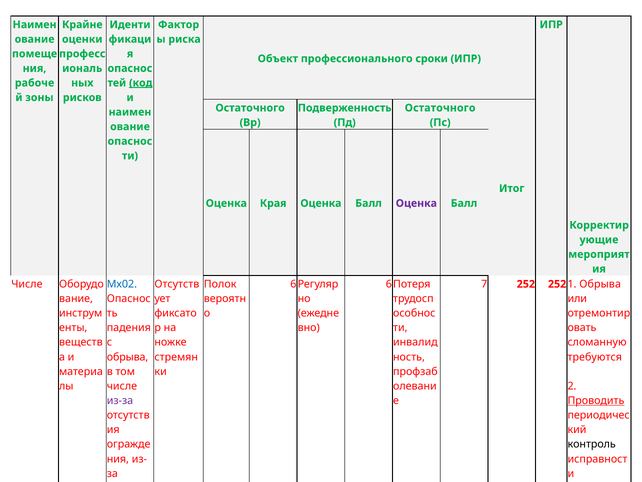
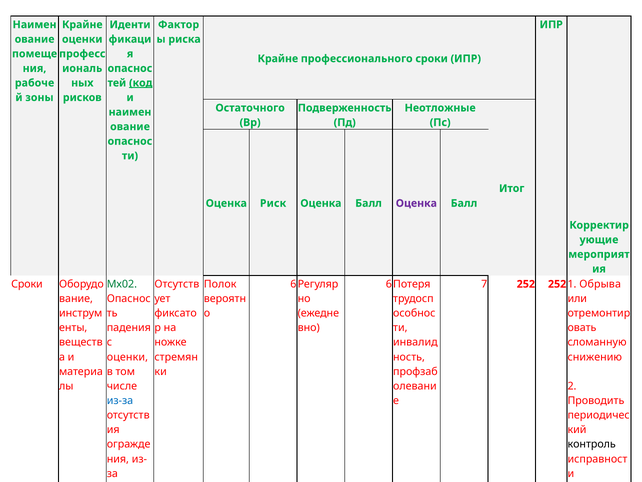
Объект at (278, 59): Объект -> Крайне
Остаточного at (440, 108): Остаточного -> Неотложные
Края: Края -> Риск
Числе at (27, 284): Числе -> Сроки
Мх02 colour: blue -> green
обрыва at (128, 357): обрыва -> оценки
требуются: требуются -> снижению
из-за colour: purple -> blue
Проводить underline: present -> none
